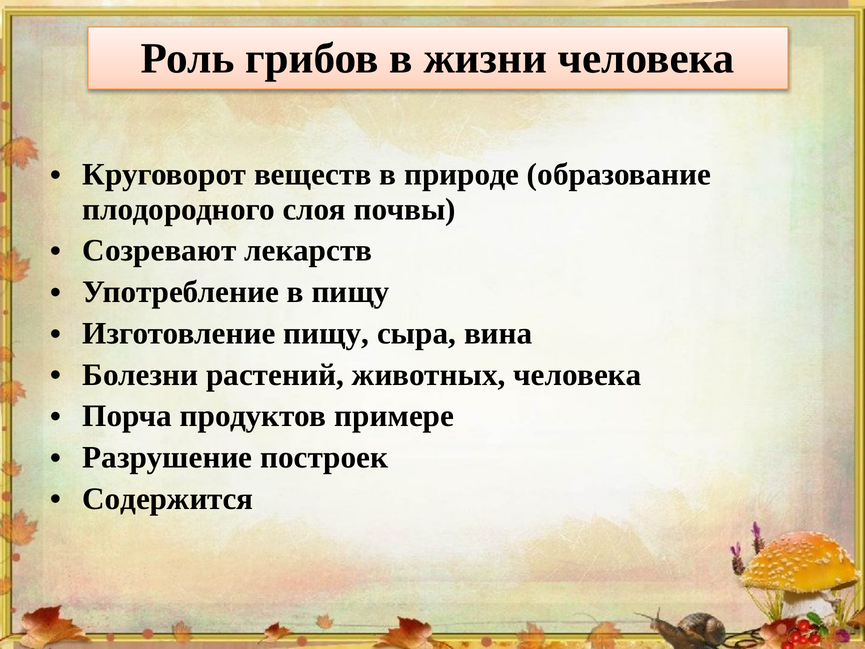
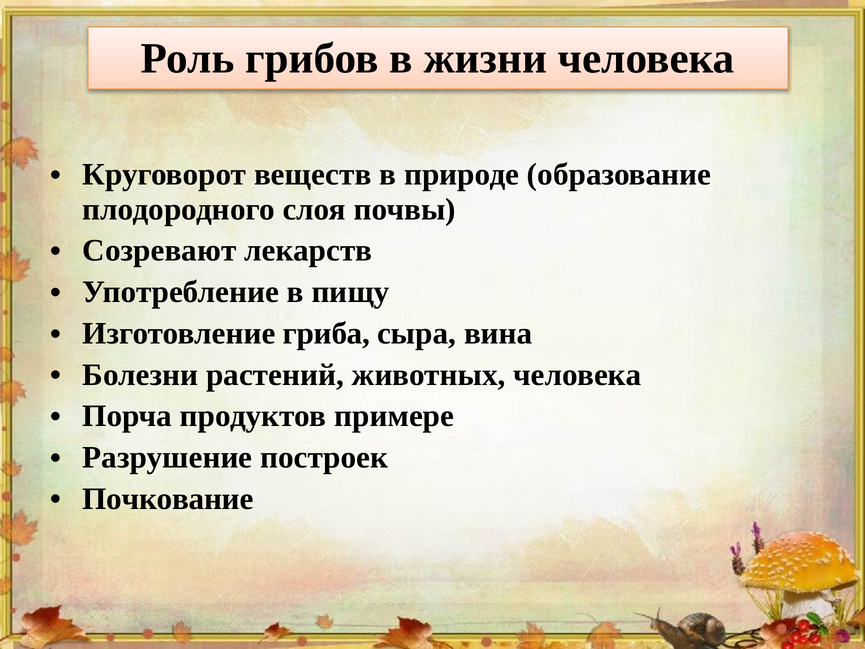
Изготовление пищу: пищу -> гриба
Содержится: Содержится -> Почкование
